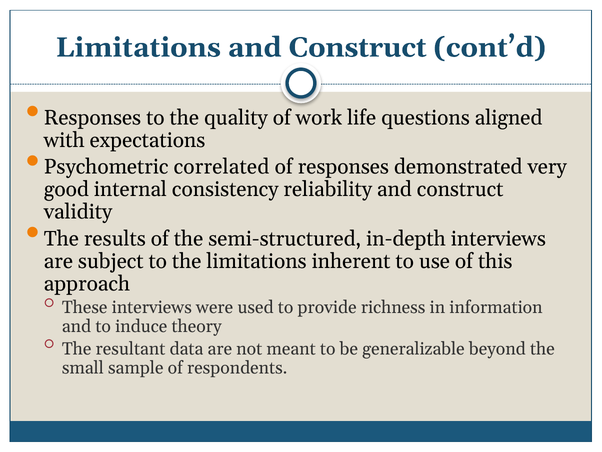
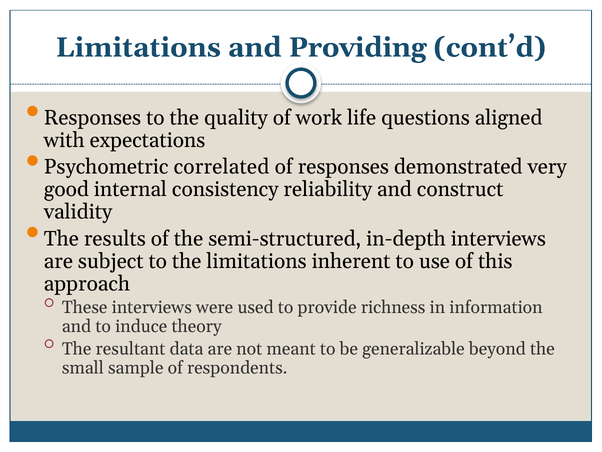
Limitations and Construct: Construct -> Providing
